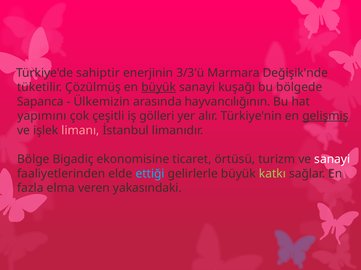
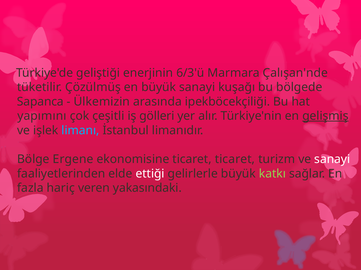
sahiptir: sahiptir -> geliştiği
3/3'ü: 3/3'ü -> 6/3'ü
Değişik'nde: Değişik'nde -> Çalışan'nde
büyük at (159, 87) underline: present -> none
hayvancılığının: hayvancılığının -> ipekböcekçiliği
limanı colour: pink -> light blue
Bigadiç: Bigadiç -> Ergene
ticaret örtüsü: örtüsü -> ticaret
ettiği colour: light blue -> white
elma: elma -> hariç
